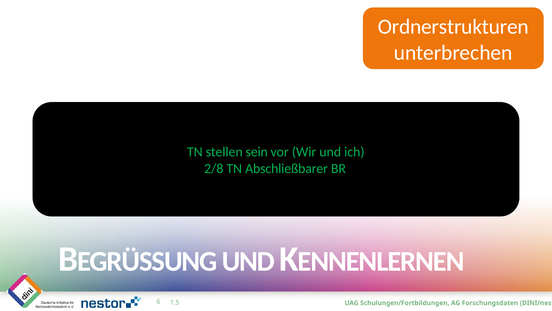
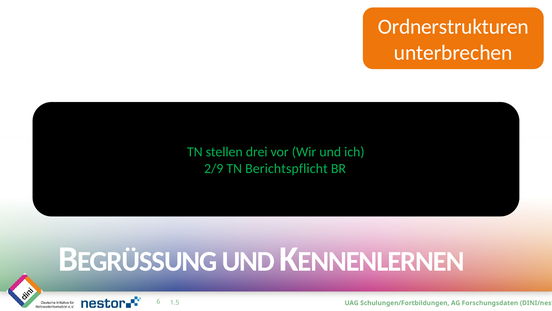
sein: sein -> drei
2/8: 2/8 -> 2/9
Abschließbarer: Abschließbarer -> Berichtspflicht
